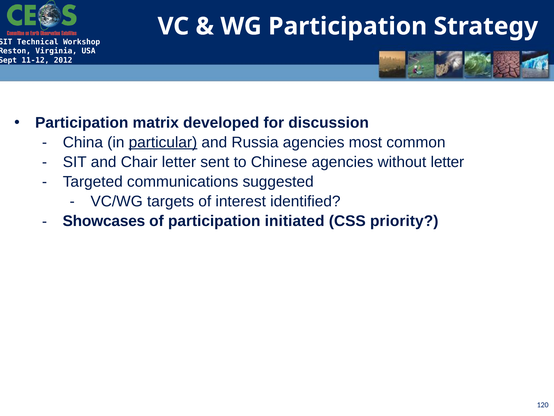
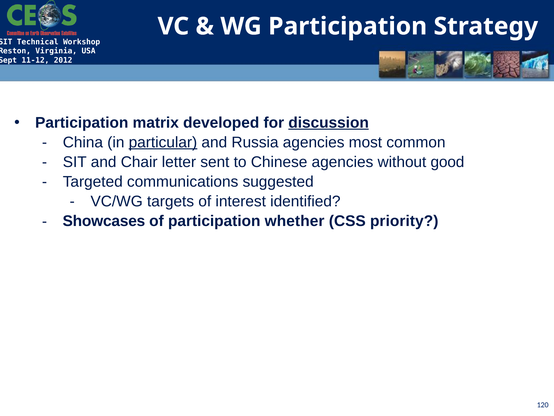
discussion underline: none -> present
without letter: letter -> good
initiated: initiated -> whether
